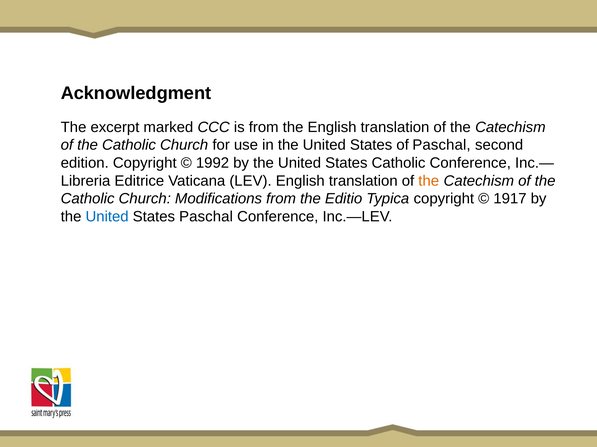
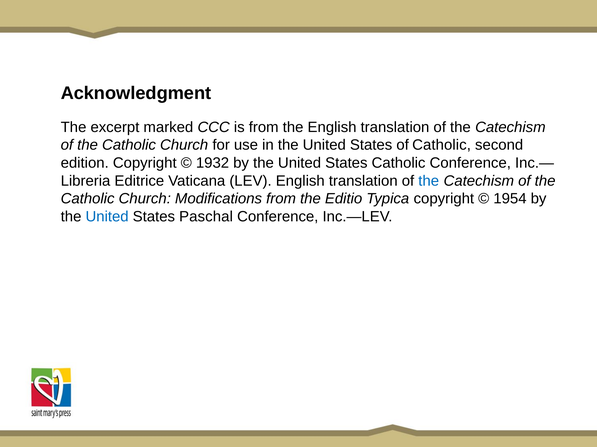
of Paschal: Paschal -> Catholic
1992: 1992 -> 1932
the at (429, 181) colour: orange -> blue
1917: 1917 -> 1954
